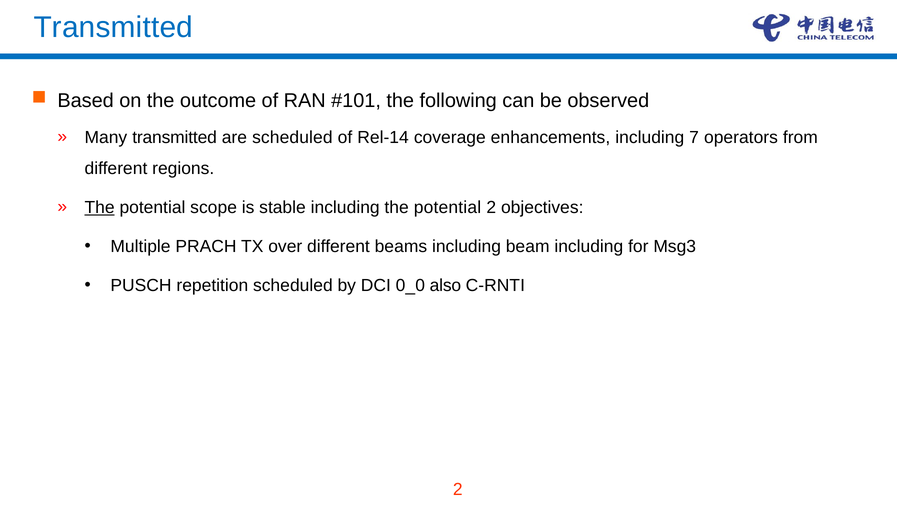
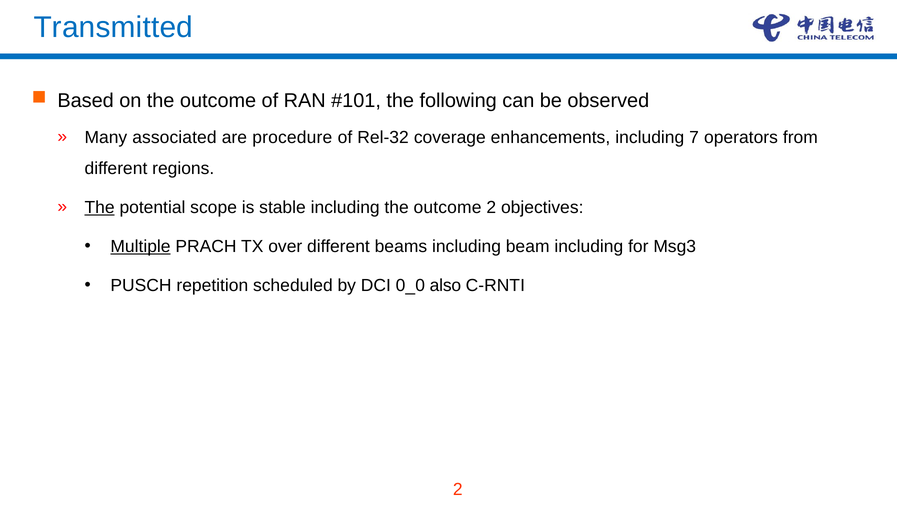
Many transmitted: transmitted -> associated
are scheduled: scheduled -> procedure
Rel-14: Rel-14 -> Rel-32
including the potential: potential -> outcome
Multiple underline: none -> present
